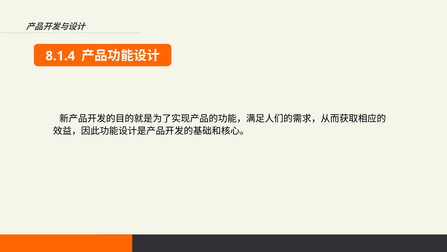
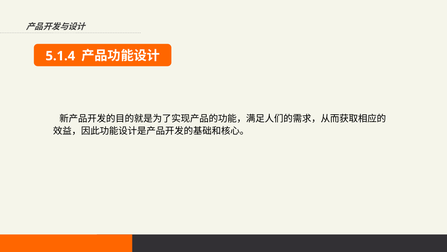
8.1.4: 8.1.4 -> 5.1.4
